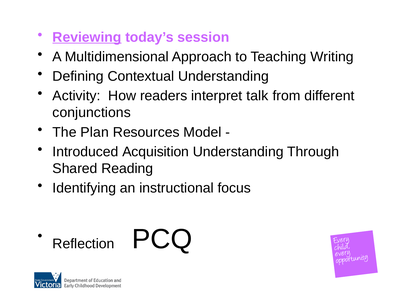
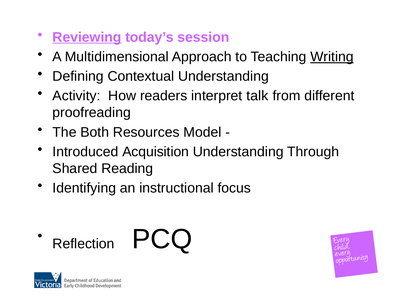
Writing underline: none -> present
conjunctions: conjunctions -> proofreading
Plan: Plan -> Both
